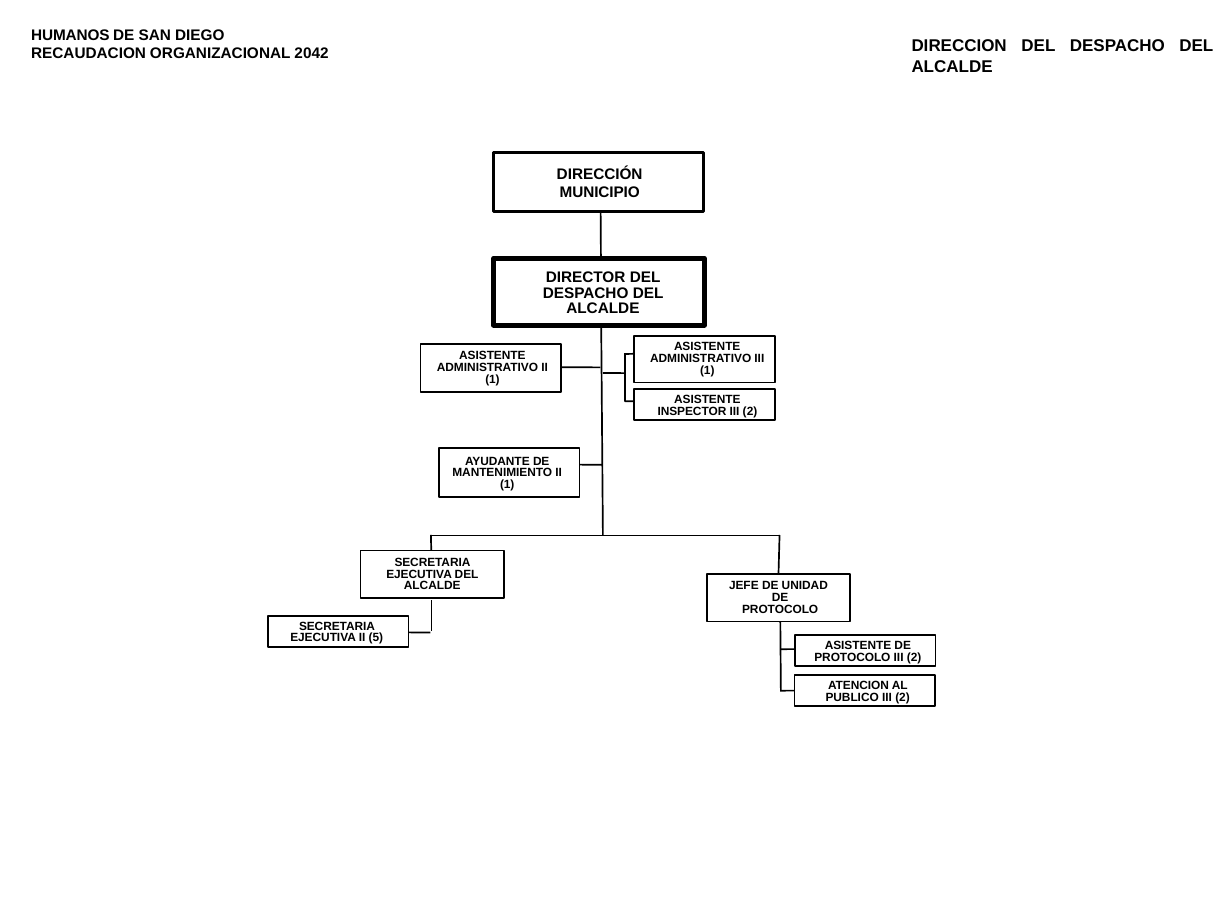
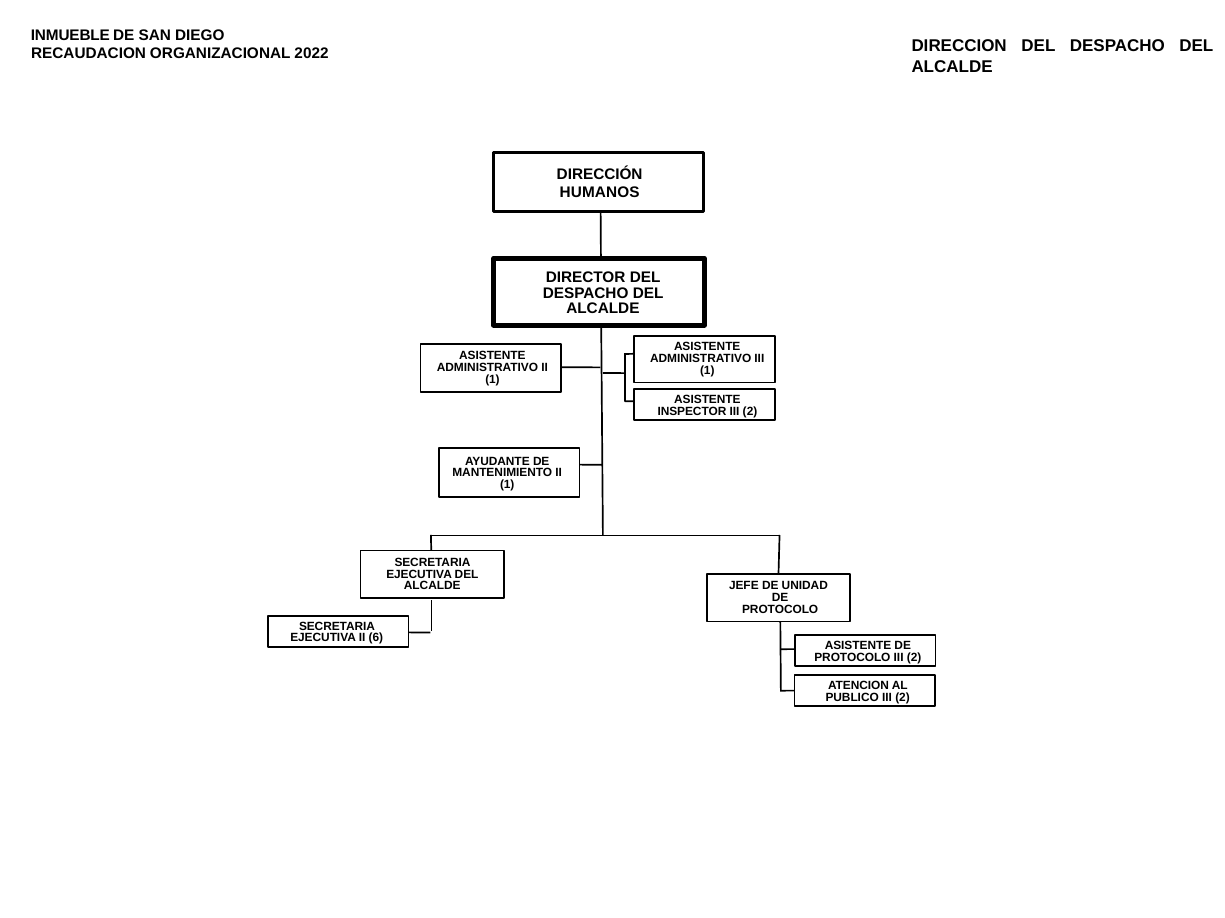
HUMANOS: HUMANOS -> INMUEBLE
2042: 2042 -> 2022
MUNICIPIO: MUNICIPIO -> HUMANOS
5: 5 -> 6
